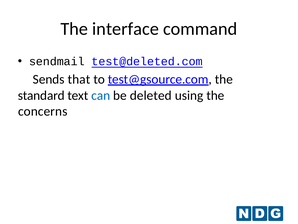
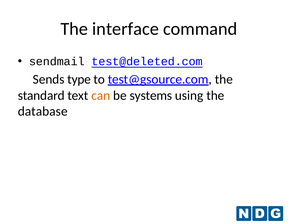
that: that -> type
can colour: blue -> orange
deleted: deleted -> systems
concerns: concerns -> database
